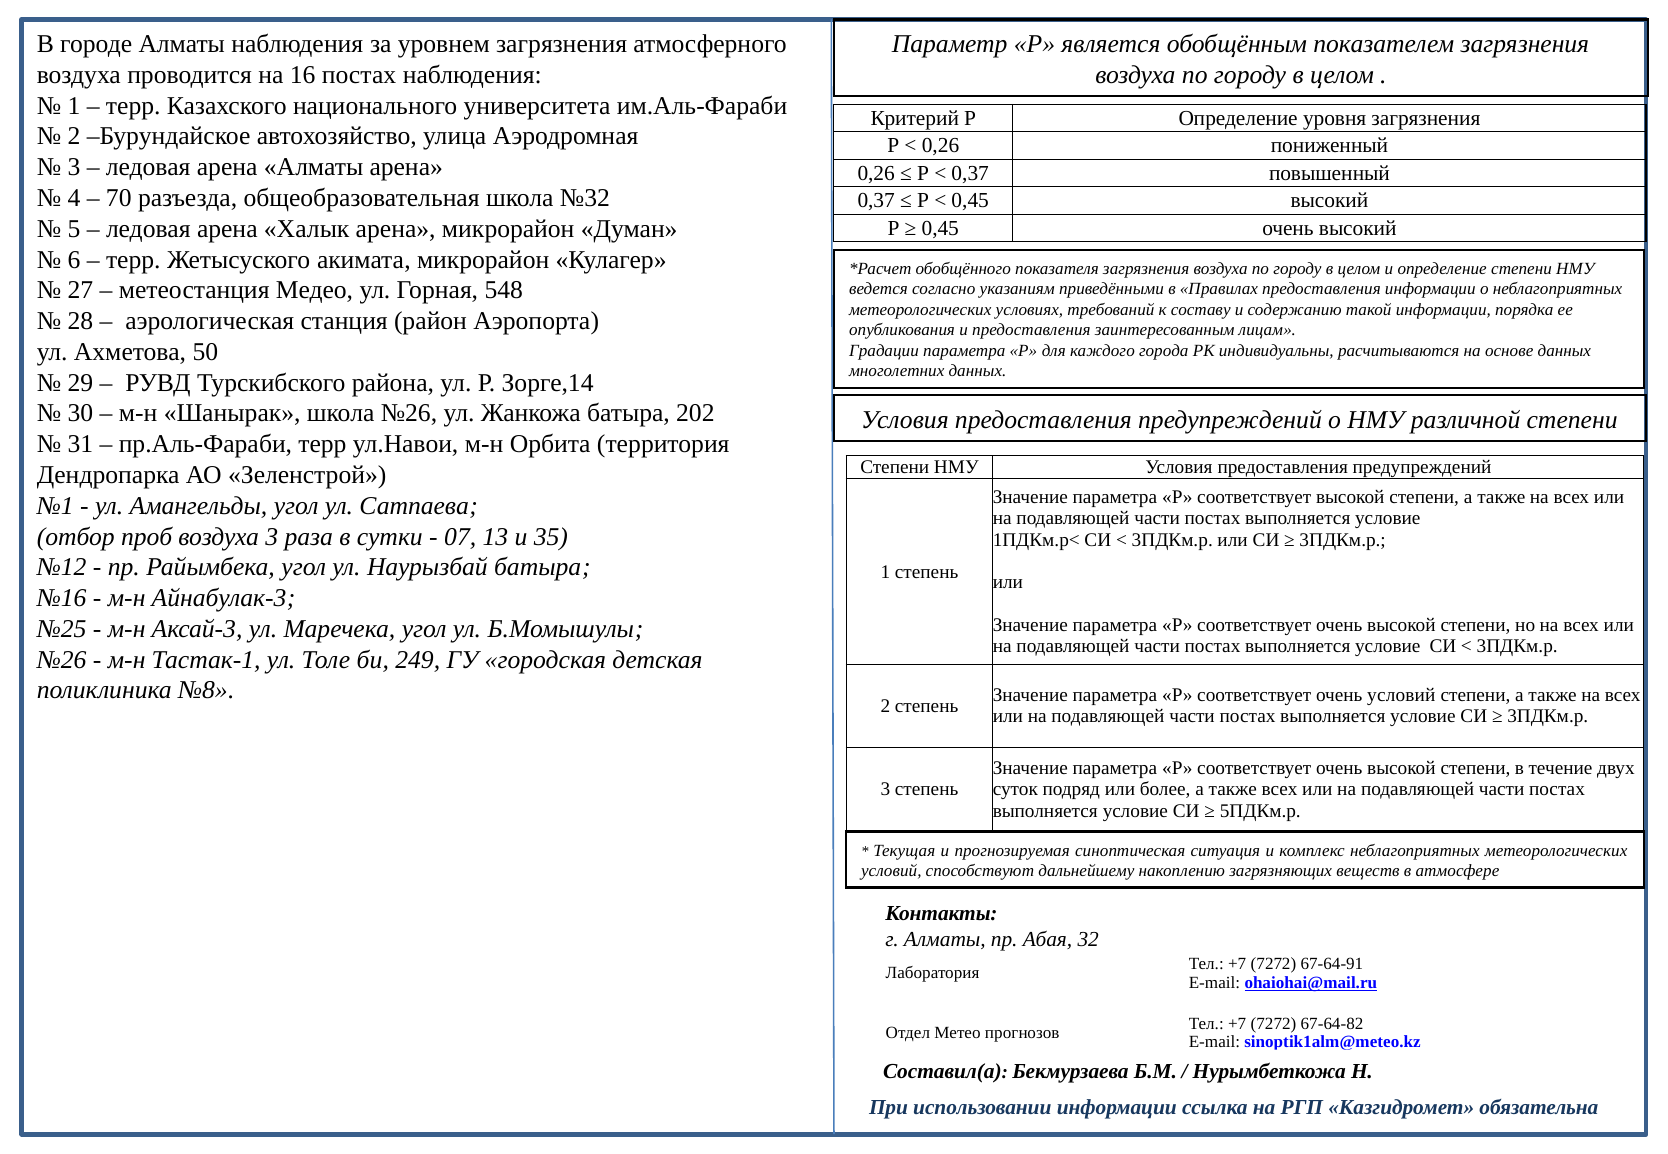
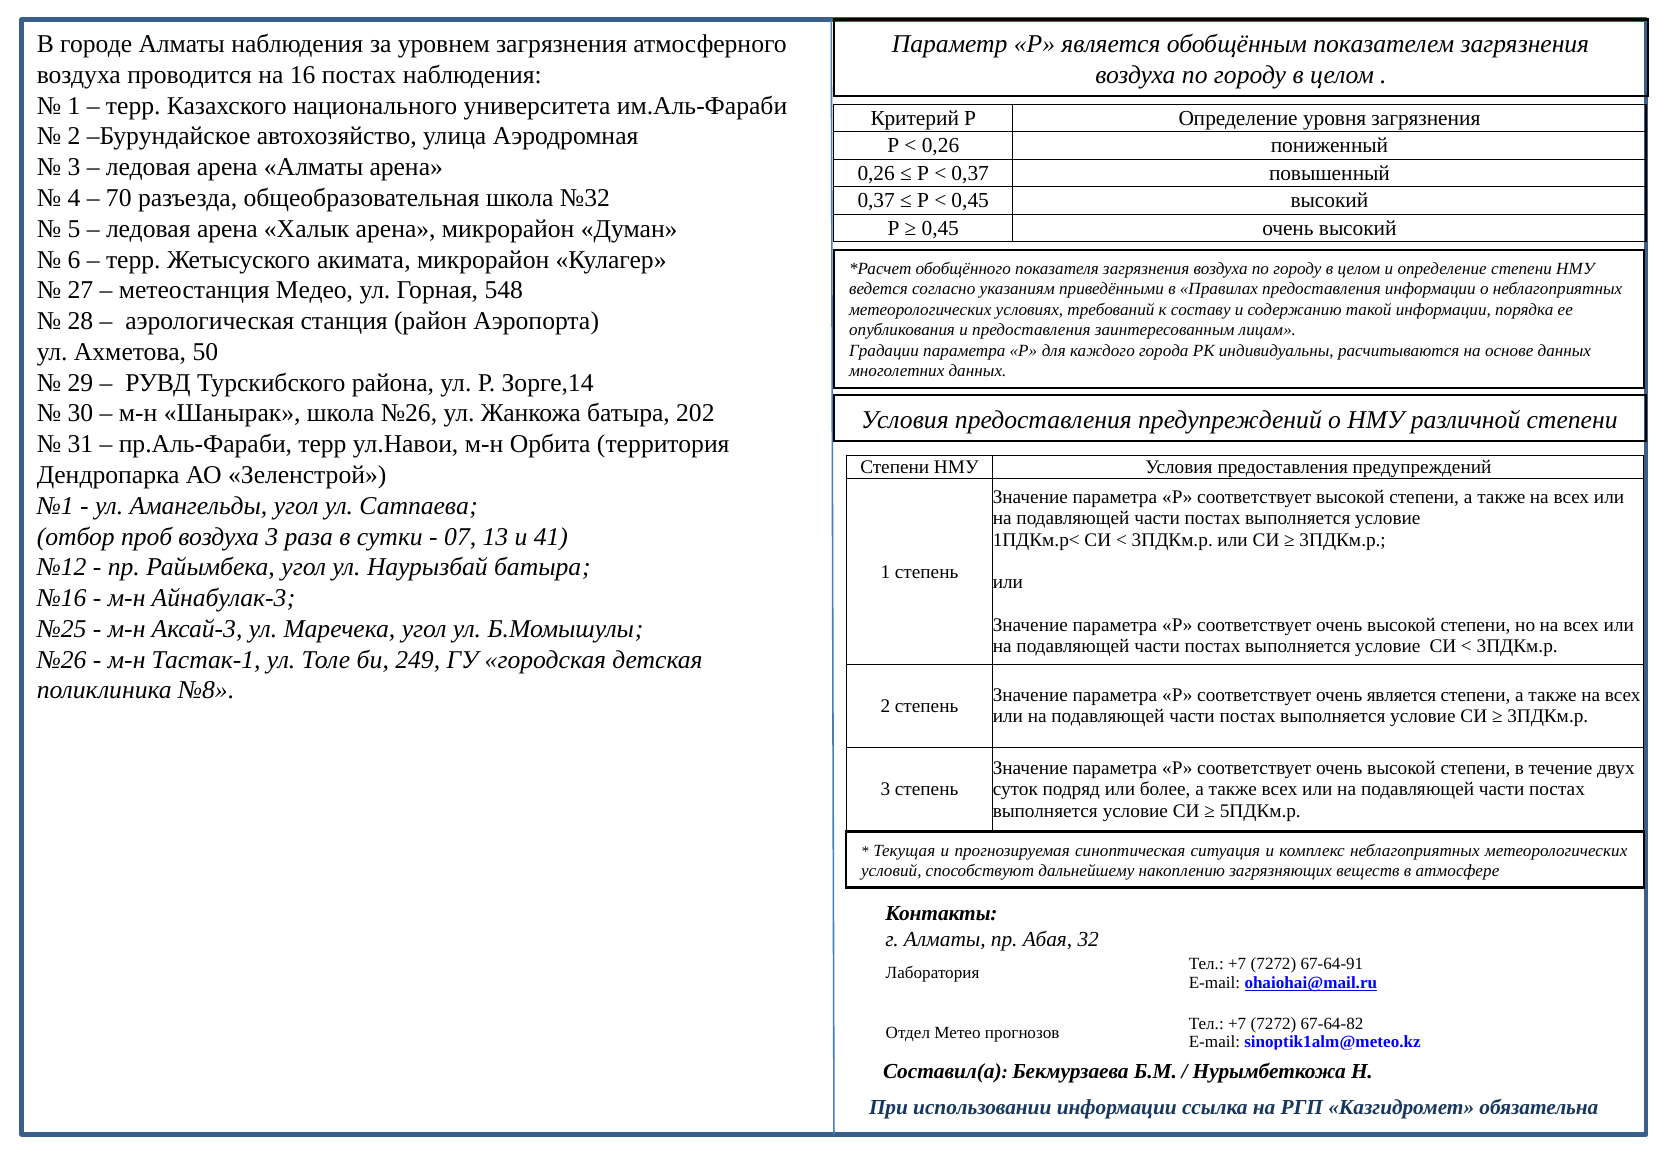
35: 35 -> 41
очень условий: условий -> является
